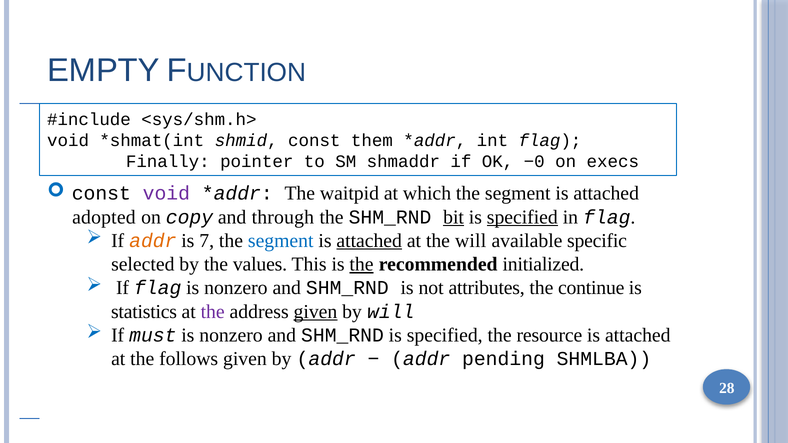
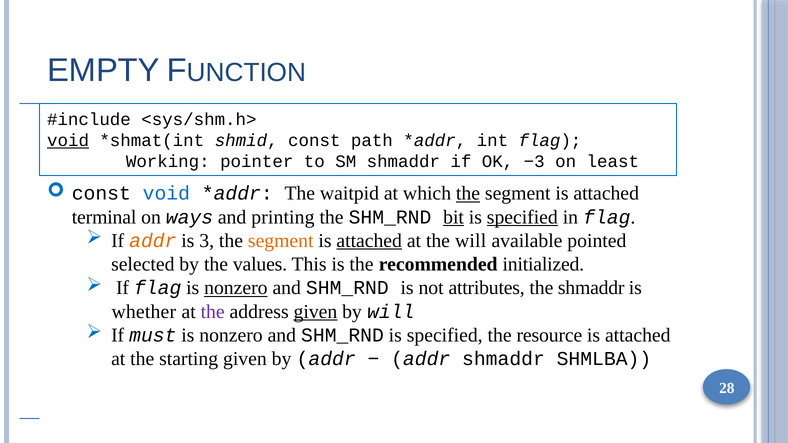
void at (68, 141) underline: none -> present
them: them -> path
Finally: Finally -> Working
−0: −0 -> −3
execs: execs -> least
void at (166, 194) colour: purple -> blue
the at (468, 194) underline: none -> present
adopted: adopted -> terminal
copy: copy -> ways
through: through -> printing
7: 7 -> 3
segment at (281, 241) colour: blue -> orange
specific: specific -> pointed
the at (362, 264) underline: present -> none
nonzero at (236, 288) underline: none -> present
the continue: continue -> shmaddr
statistics: statistics -> whether
follows: follows -> starting
addr pending: pending -> shmaddr
